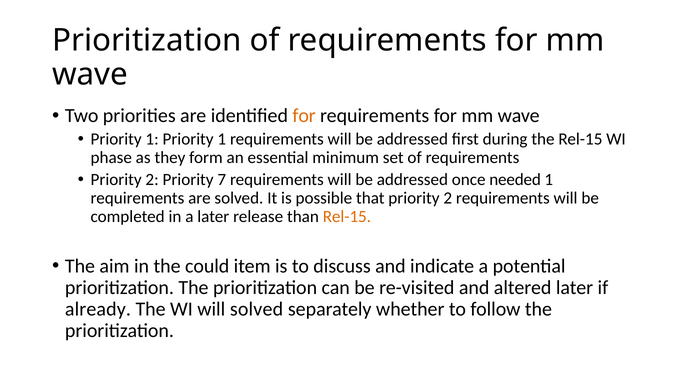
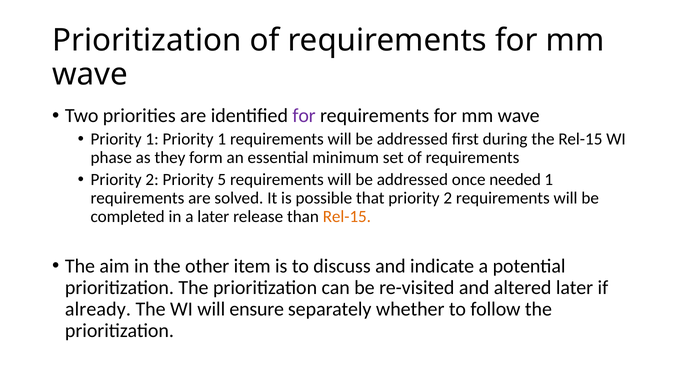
for at (304, 116) colour: orange -> purple
7: 7 -> 5
could: could -> other
will solved: solved -> ensure
